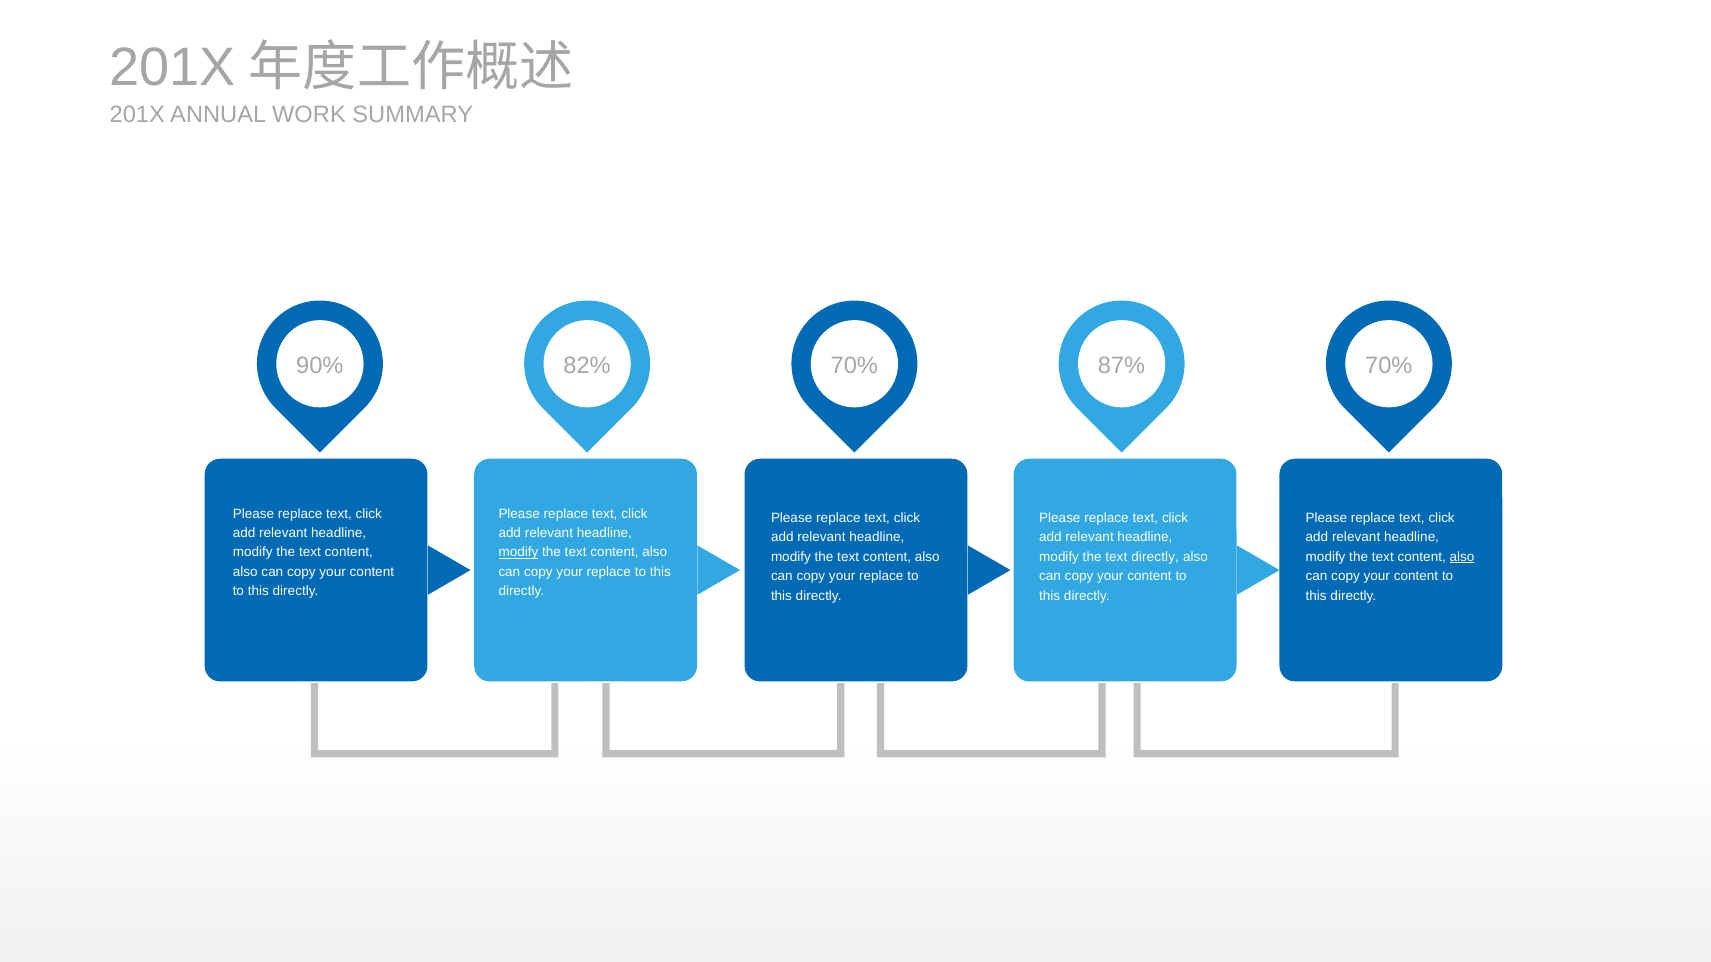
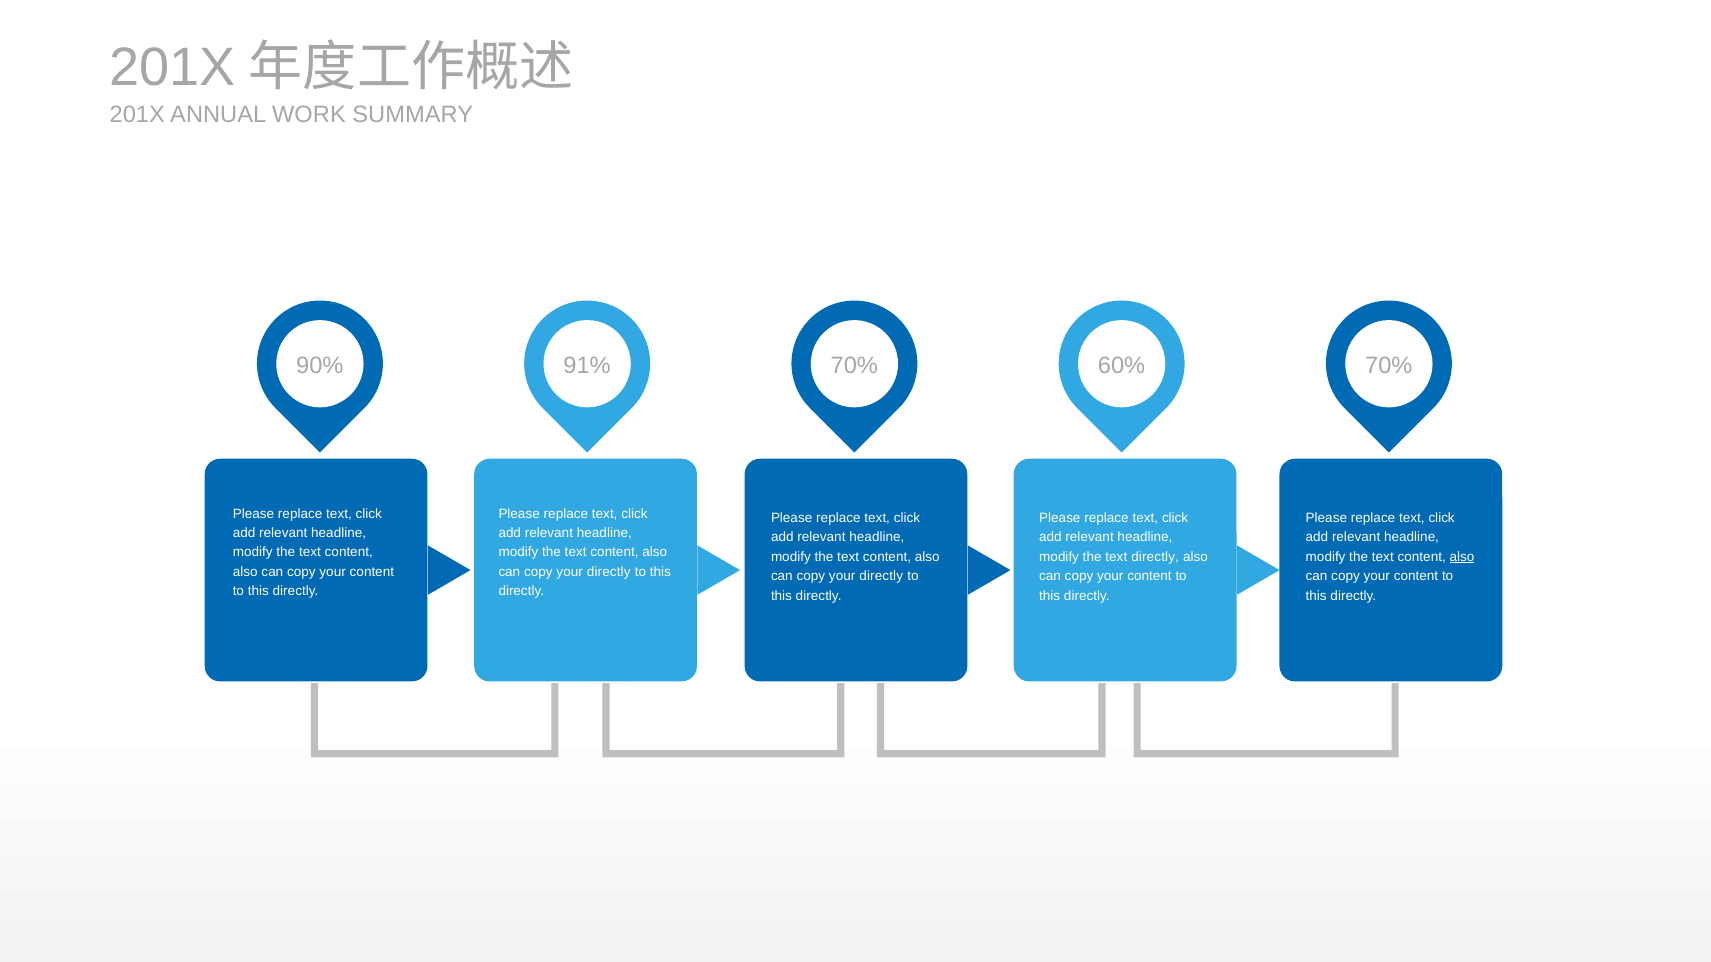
82%: 82% -> 91%
87%: 87% -> 60%
modify at (518, 553) underline: present -> none
replace at (609, 572): replace -> directly
replace at (881, 576): replace -> directly
